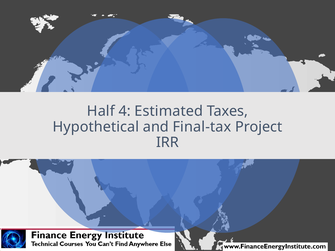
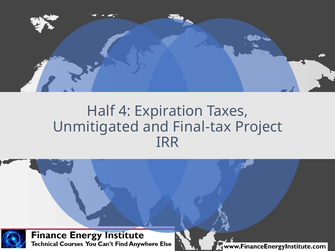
Estimated: Estimated -> Expiration
Hypothetical: Hypothetical -> Unmitigated
